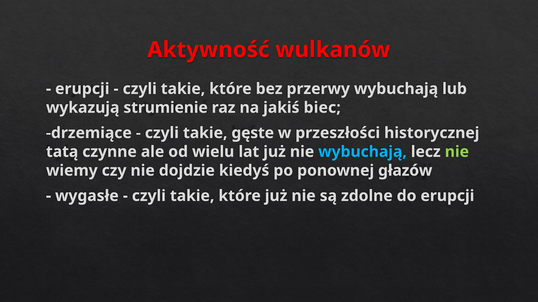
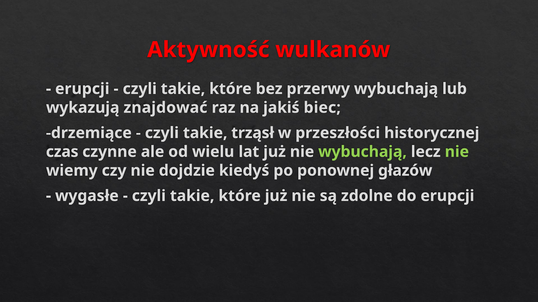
strumienie: strumienie -> znajdować
gęste: gęste -> trząsł
tatą: tatą -> czas
wybuchają at (363, 152) colour: light blue -> light green
